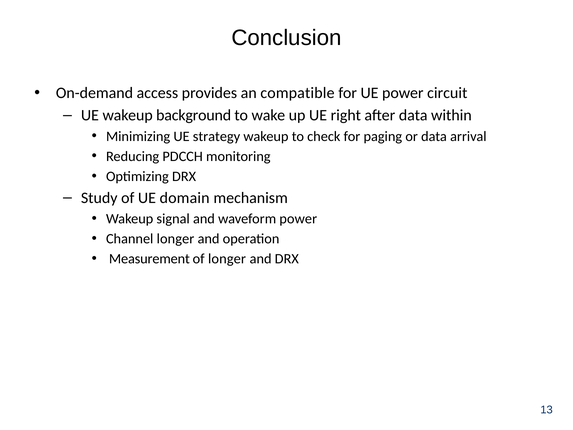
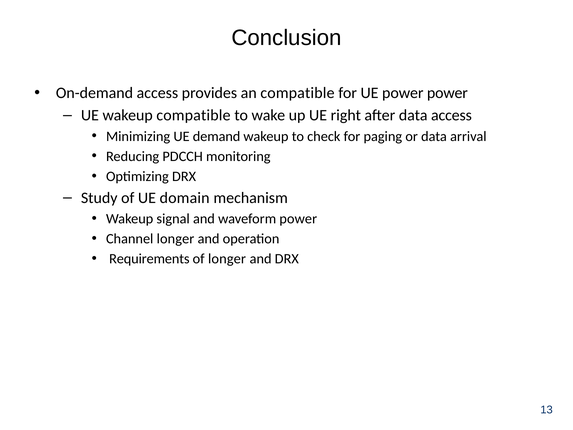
power circuit: circuit -> power
wakeup background: background -> compatible
data within: within -> access
strategy: strategy -> demand
Measurement: Measurement -> Requirements
